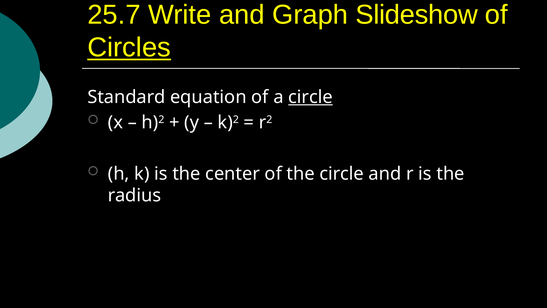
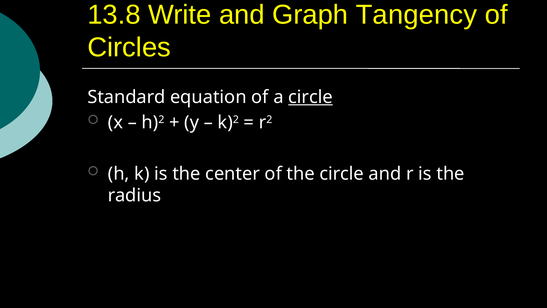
25.7: 25.7 -> 13.8
Slideshow: Slideshow -> Tangency
Circles underline: present -> none
